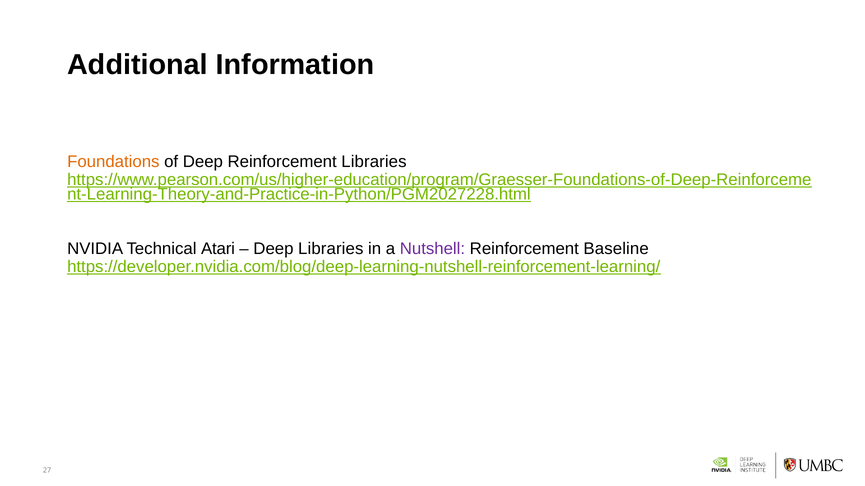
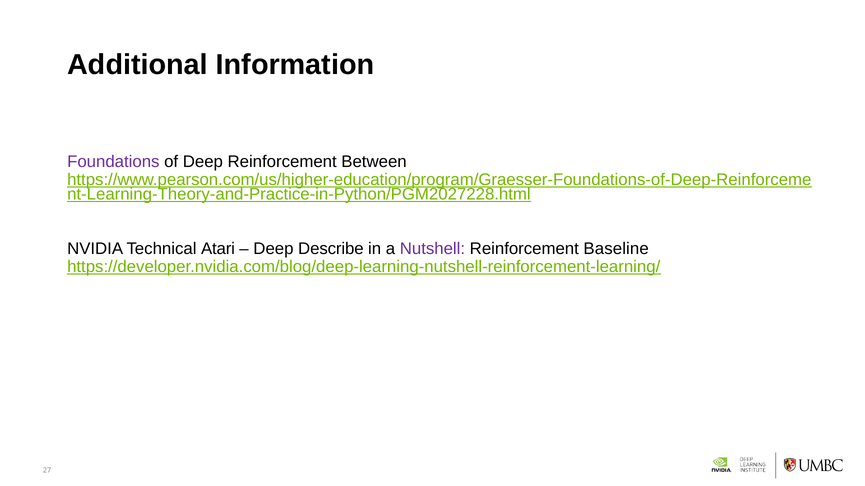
Foundations colour: orange -> purple
Reinforcement Libraries: Libraries -> Between
Deep Libraries: Libraries -> Describe
